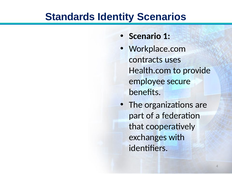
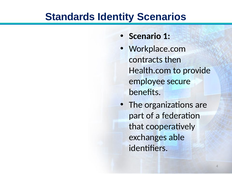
uses: uses -> then
with: with -> able
